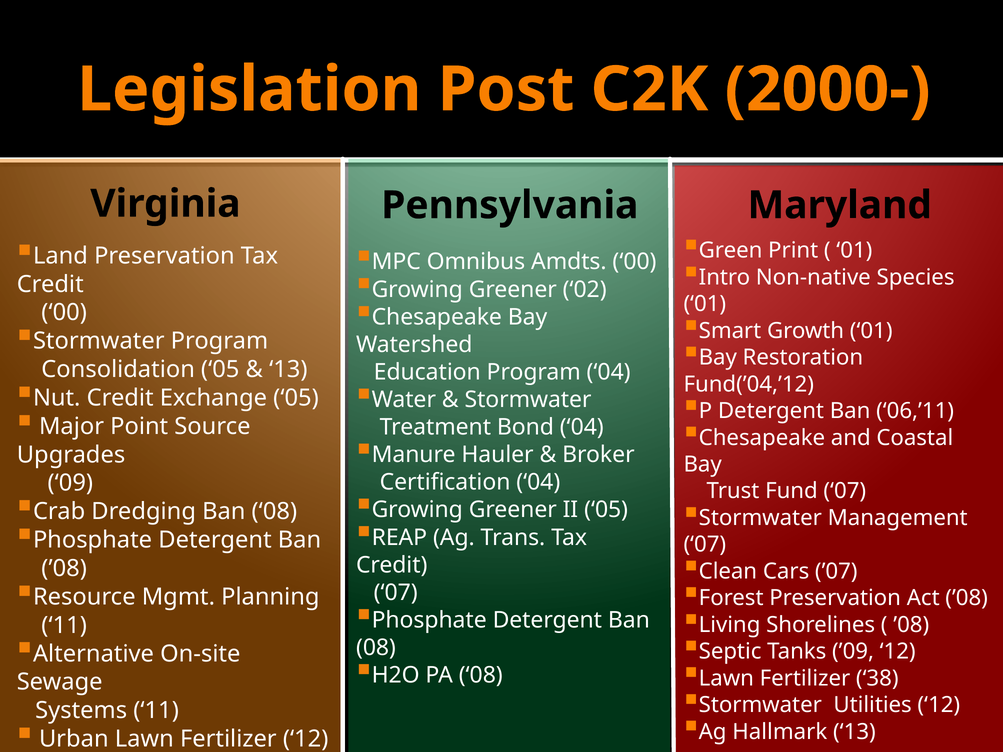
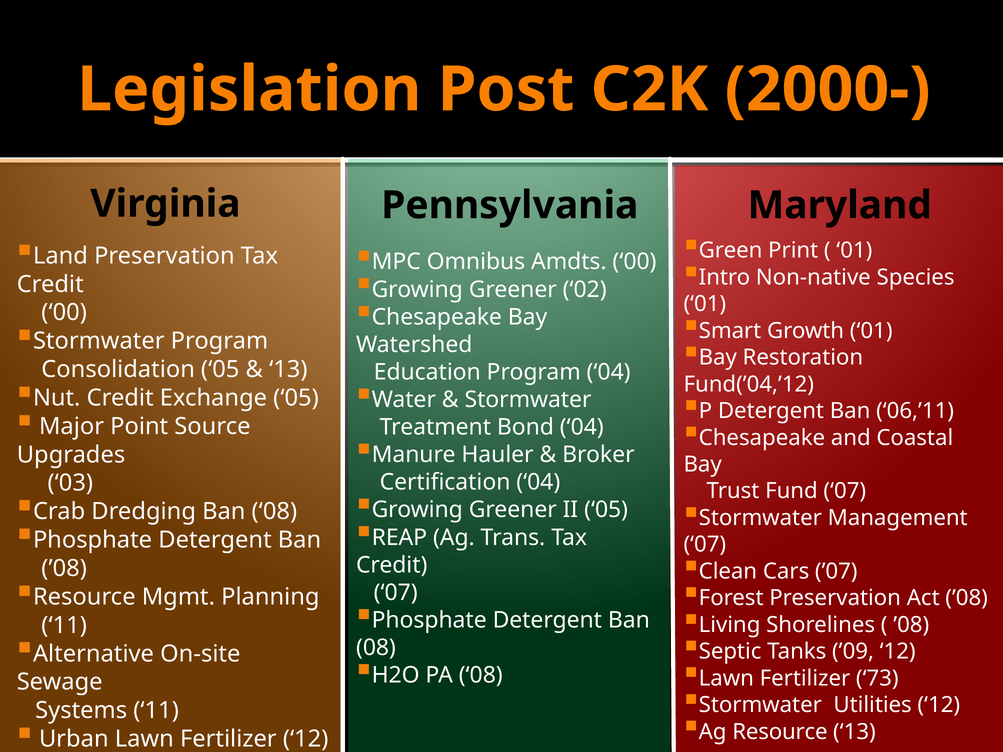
09: 09 -> 03
38: 38 -> 73
Ag Hallmark: Hallmark -> Resource
